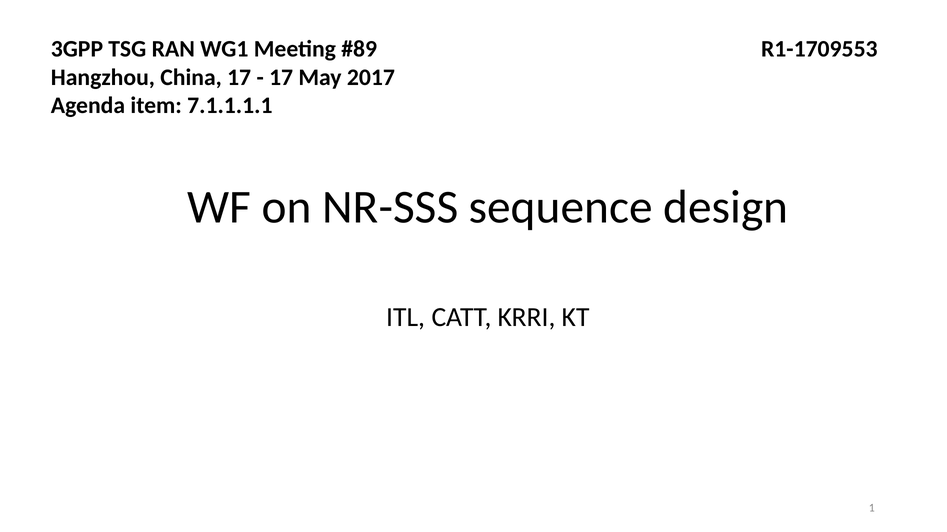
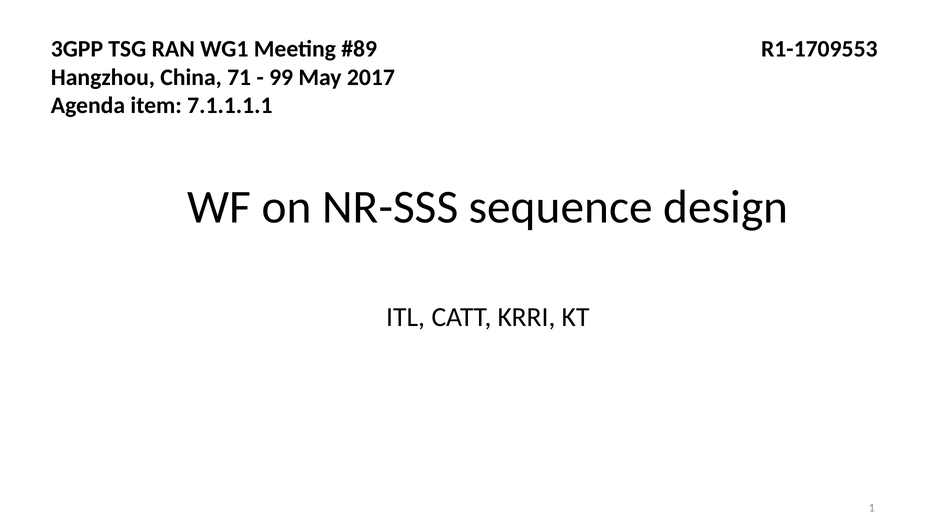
China 17: 17 -> 71
17 at (281, 77): 17 -> 99
